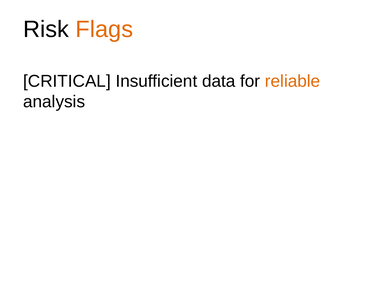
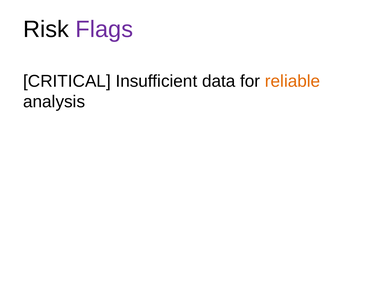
Flags colour: orange -> purple
